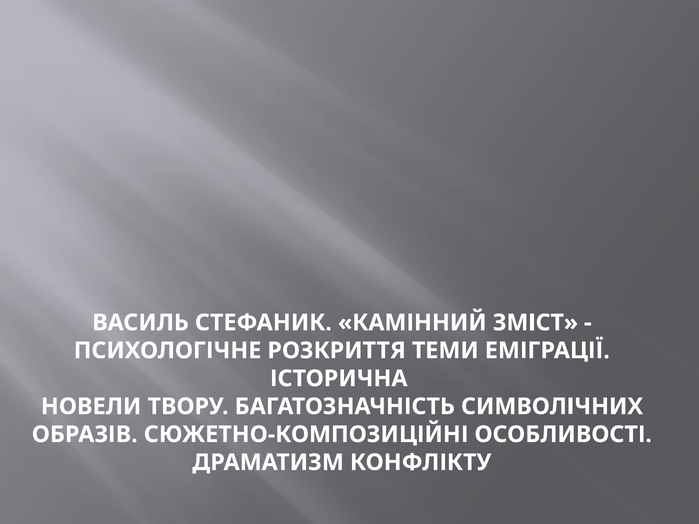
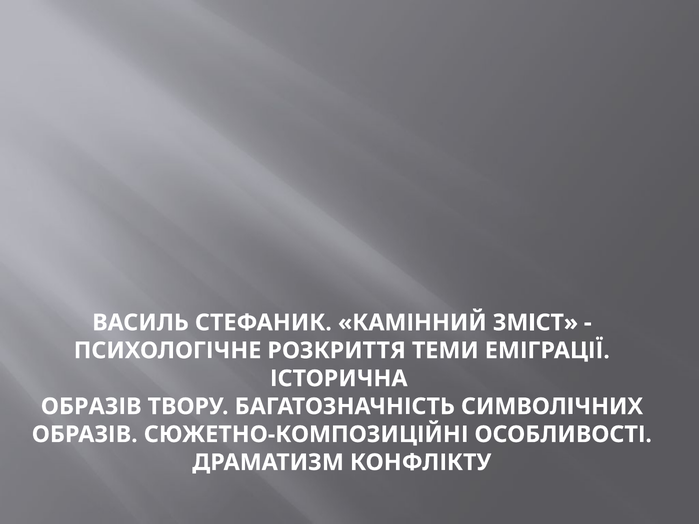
НОВЕЛИ at (91, 407): НОВЕЛИ -> ОБРАЗІВ
